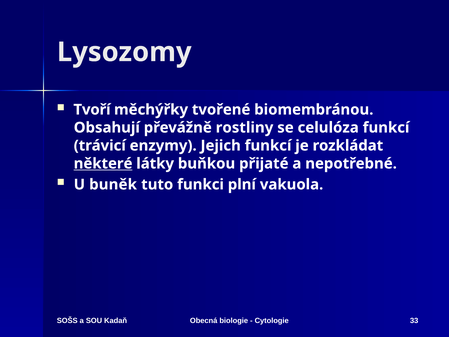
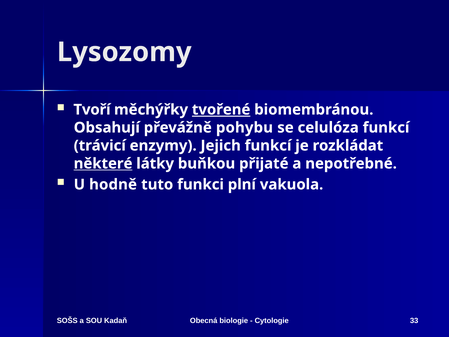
tvořené underline: none -> present
rostliny: rostliny -> pohybu
buněk: buněk -> hodně
